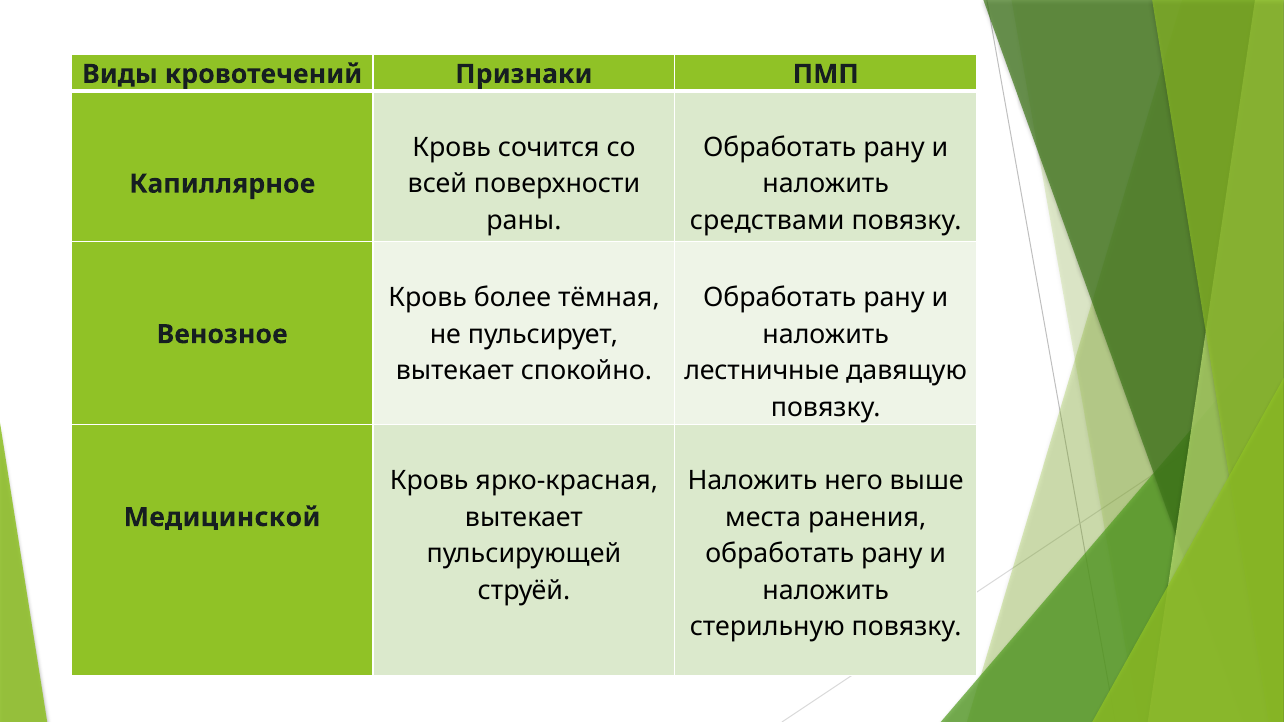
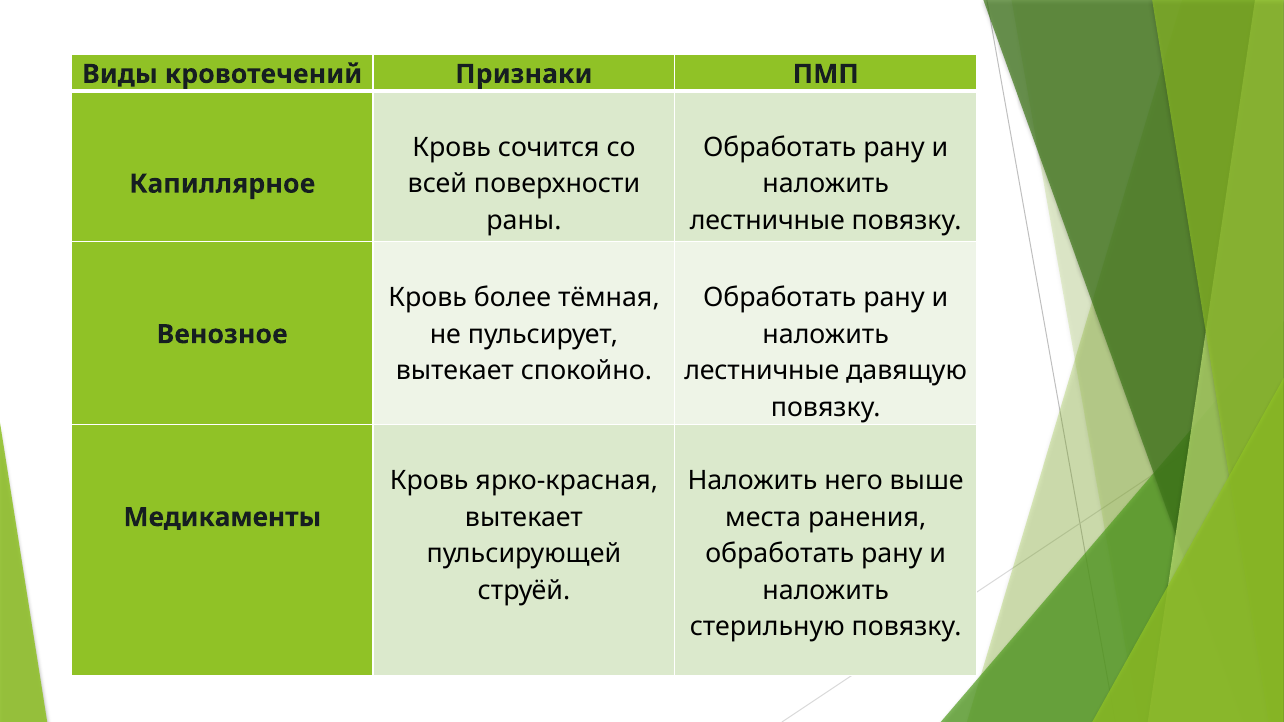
средствами at (767, 221): средствами -> лестничные
Медицинской: Медицинской -> Медикаменты
